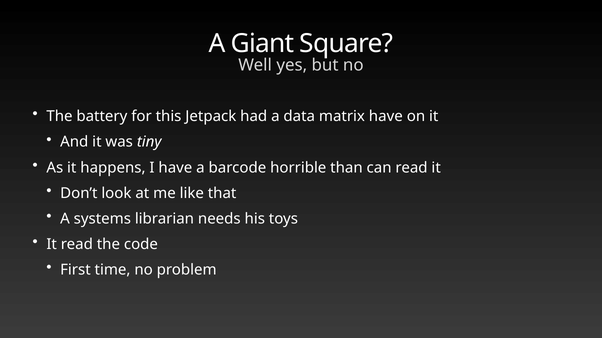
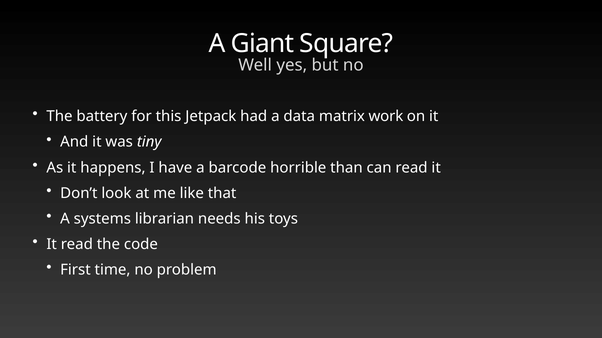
matrix have: have -> work
